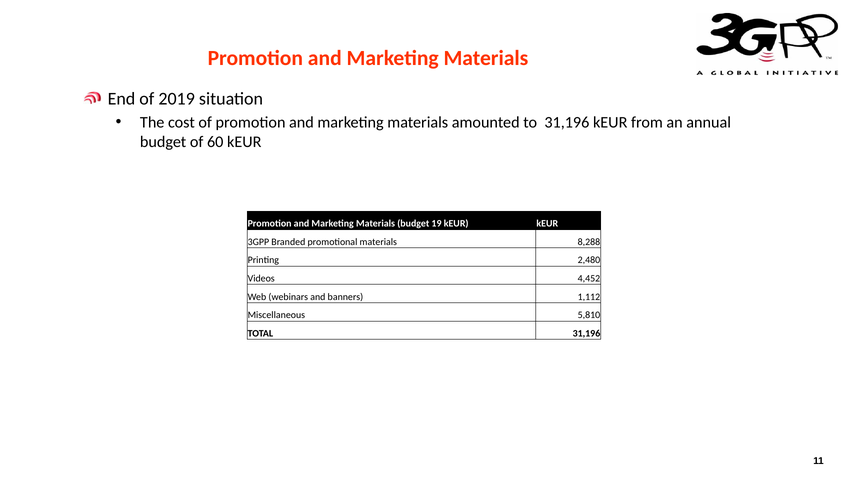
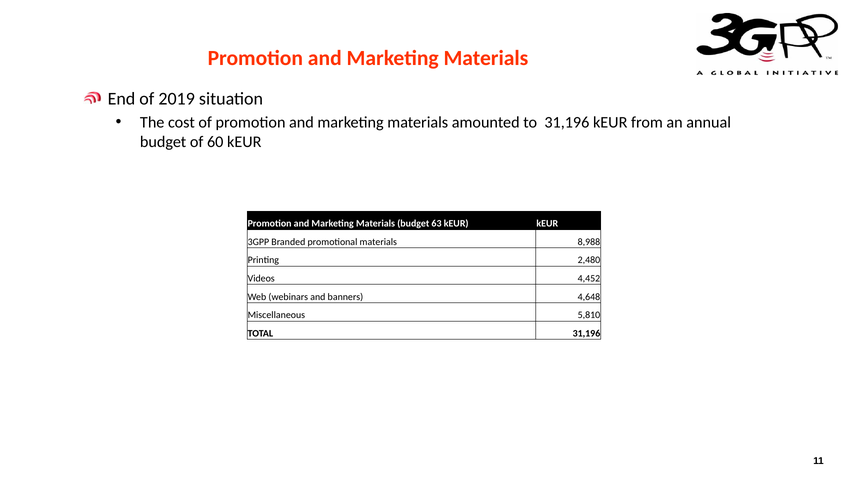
19: 19 -> 63
8,288: 8,288 -> 8,988
1,112: 1,112 -> 4,648
